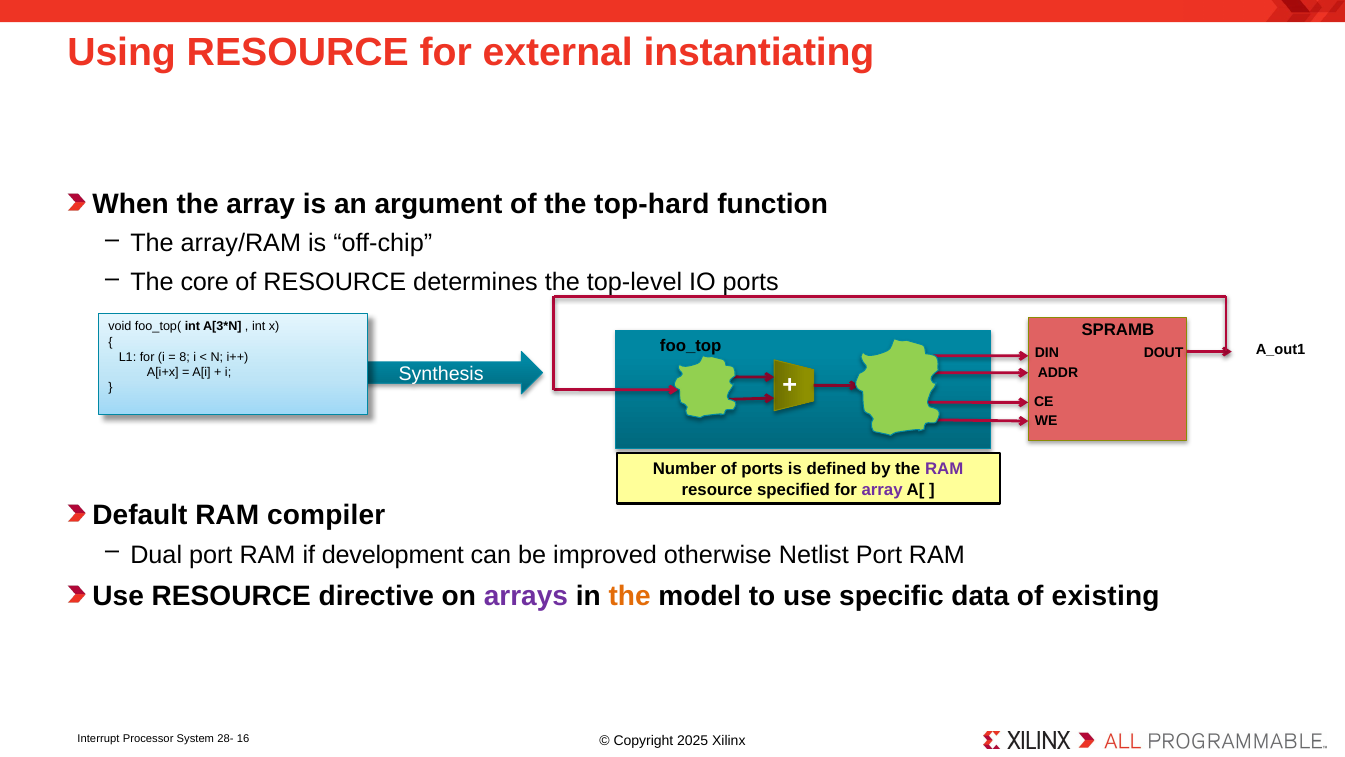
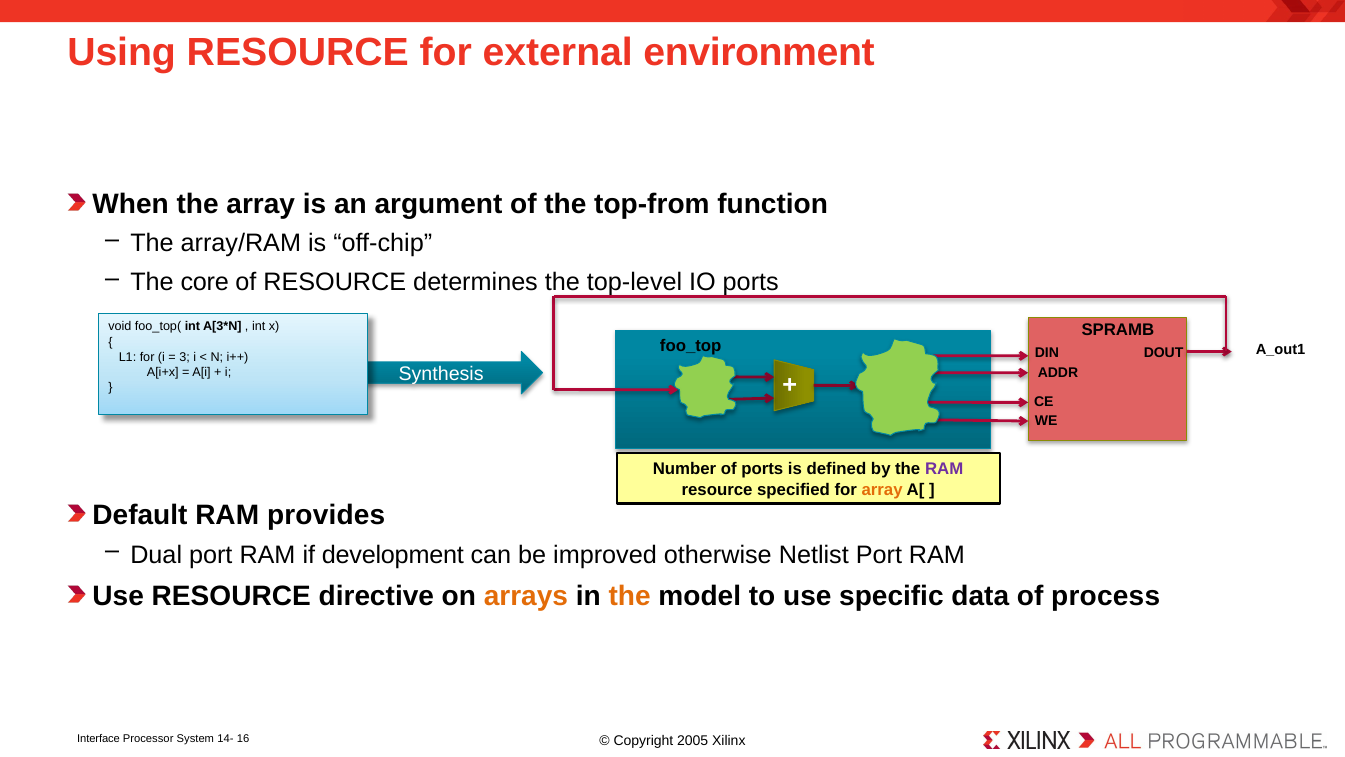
instantiating: instantiating -> environment
top-hard: top-hard -> top-from
8: 8 -> 3
array at (882, 489) colour: purple -> orange
compiler: compiler -> provides
arrays colour: purple -> orange
existing: existing -> process
Interrupt: Interrupt -> Interface
28-: 28- -> 14-
2025: 2025 -> 2005
